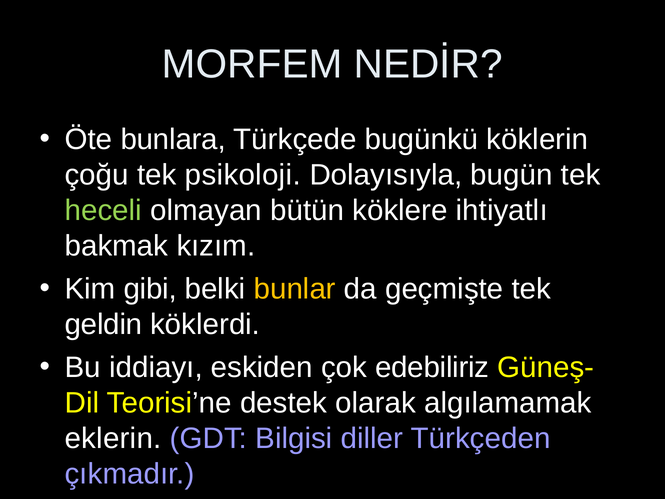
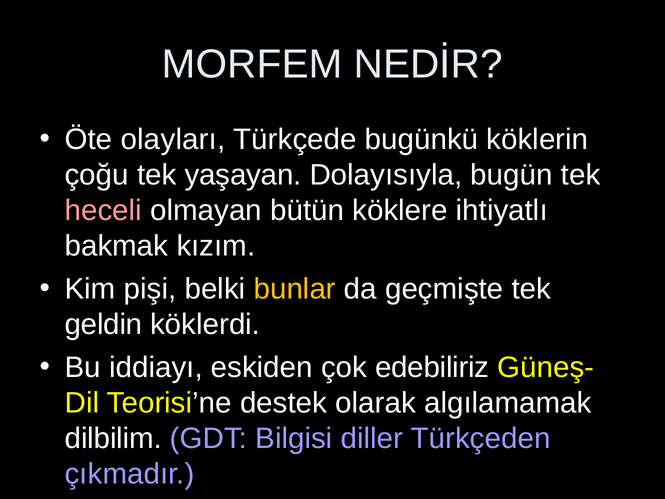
bunlara: bunlara -> olayları
psikoloji: psikoloji -> yaşayan
heceli colour: light green -> pink
gibi: gibi -> pişi
eklerin: eklerin -> dilbilim
